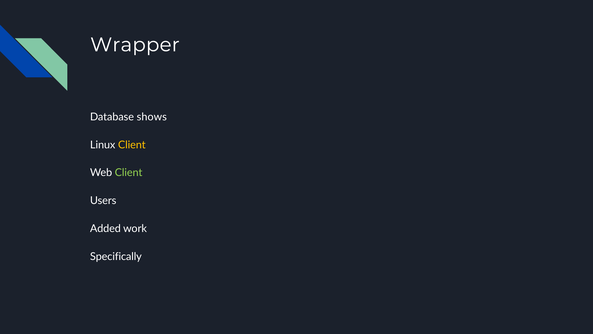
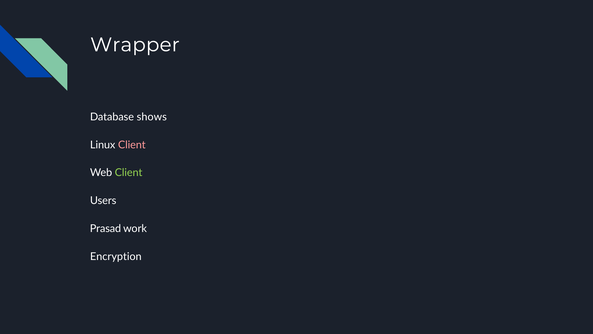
Client at (132, 145) colour: yellow -> pink
Added: Added -> Prasad
Specifically: Specifically -> Encryption
